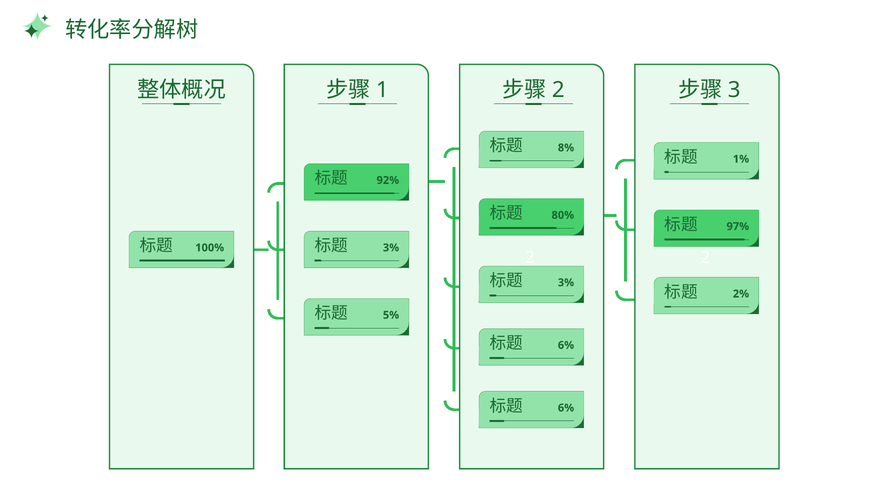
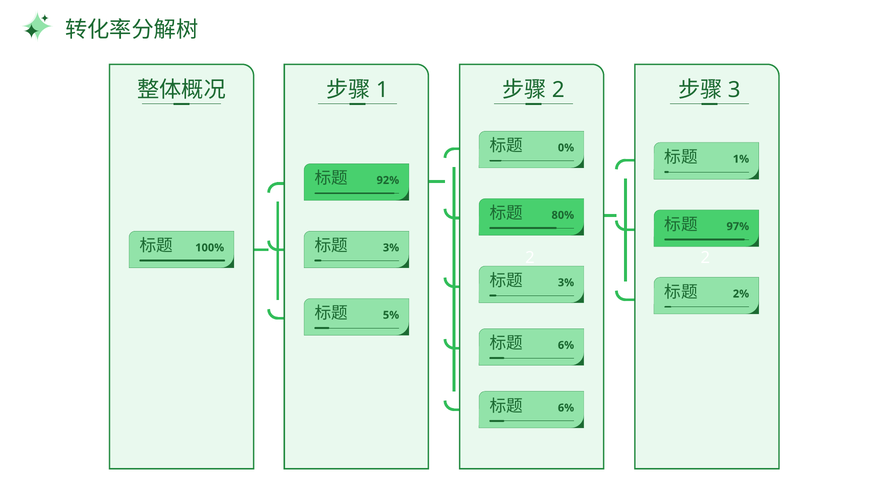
8%: 8% -> 0%
